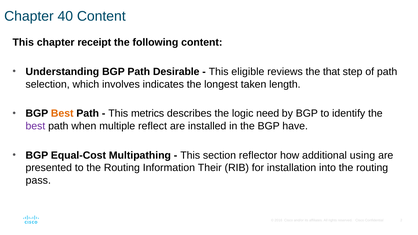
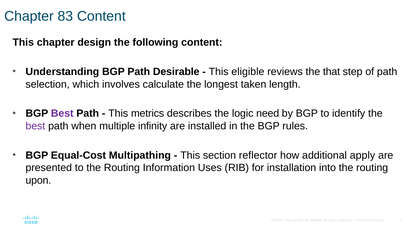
40: 40 -> 83
receipt: receipt -> design
indicates: indicates -> calculate
Best at (62, 114) colour: orange -> purple
reflect: reflect -> infinity
have: have -> rules
using: using -> apply
Their: Their -> Uses
pass: pass -> upon
